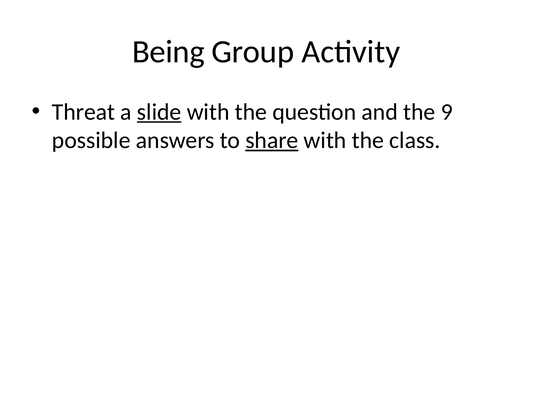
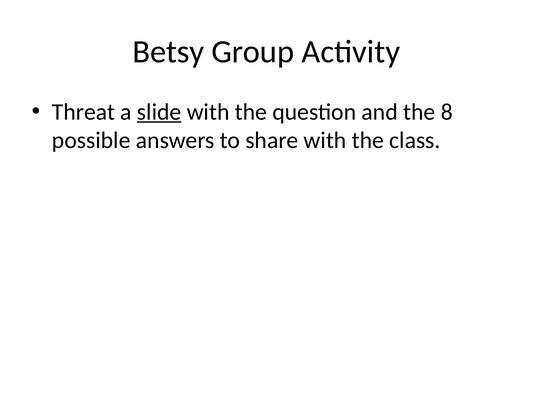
Being: Being -> Betsy
9: 9 -> 8
share underline: present -> none
